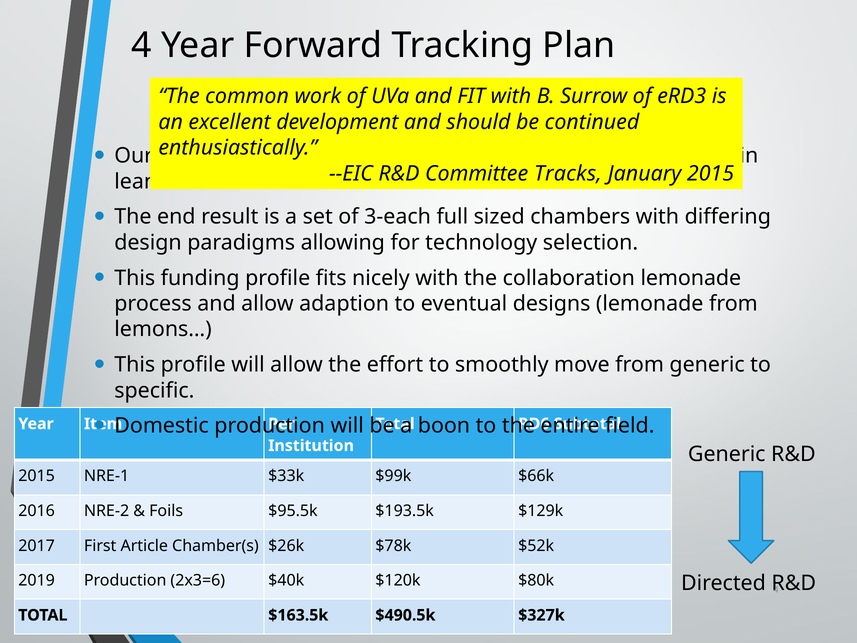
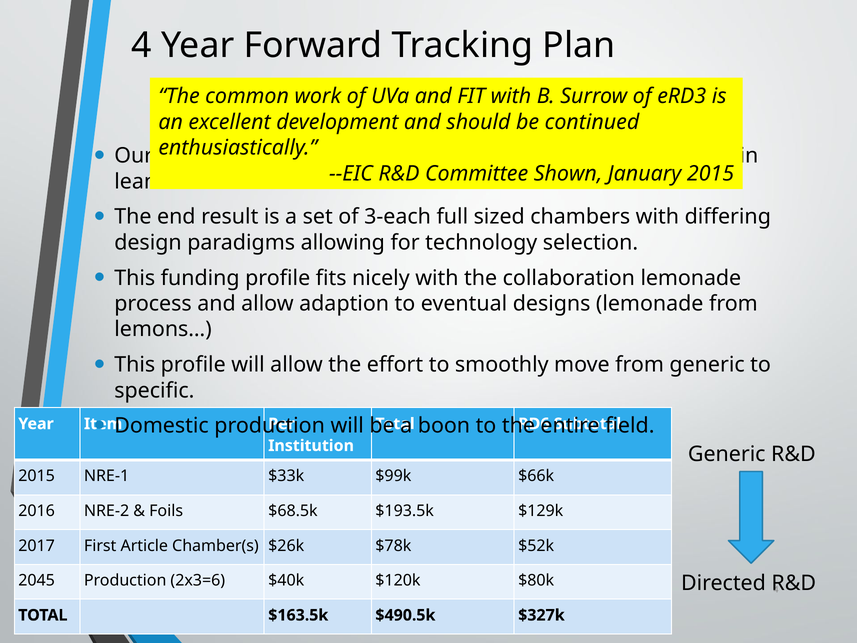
Tracks: Tracks -> Shown
$95.5k: $95.5k -> $68.5k
2019: 2019 -> 2045
